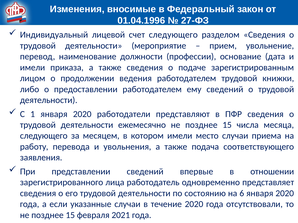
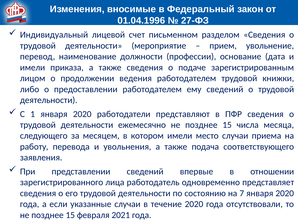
счет следующего: следующего -> письменном
6: 6 -> 7
